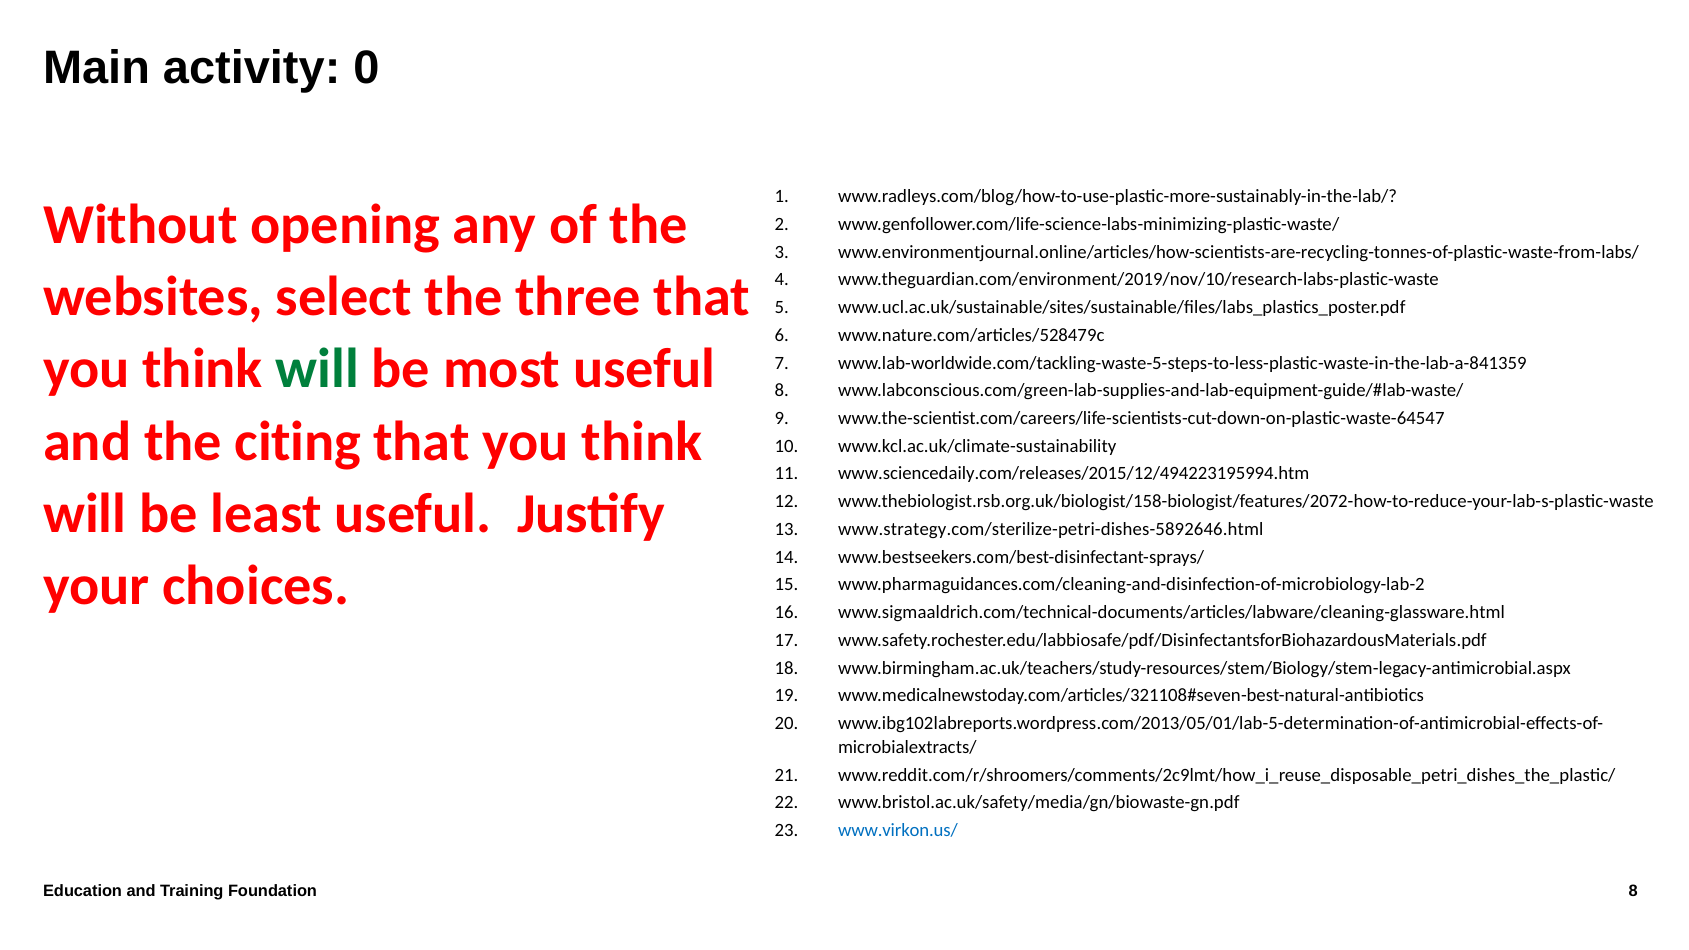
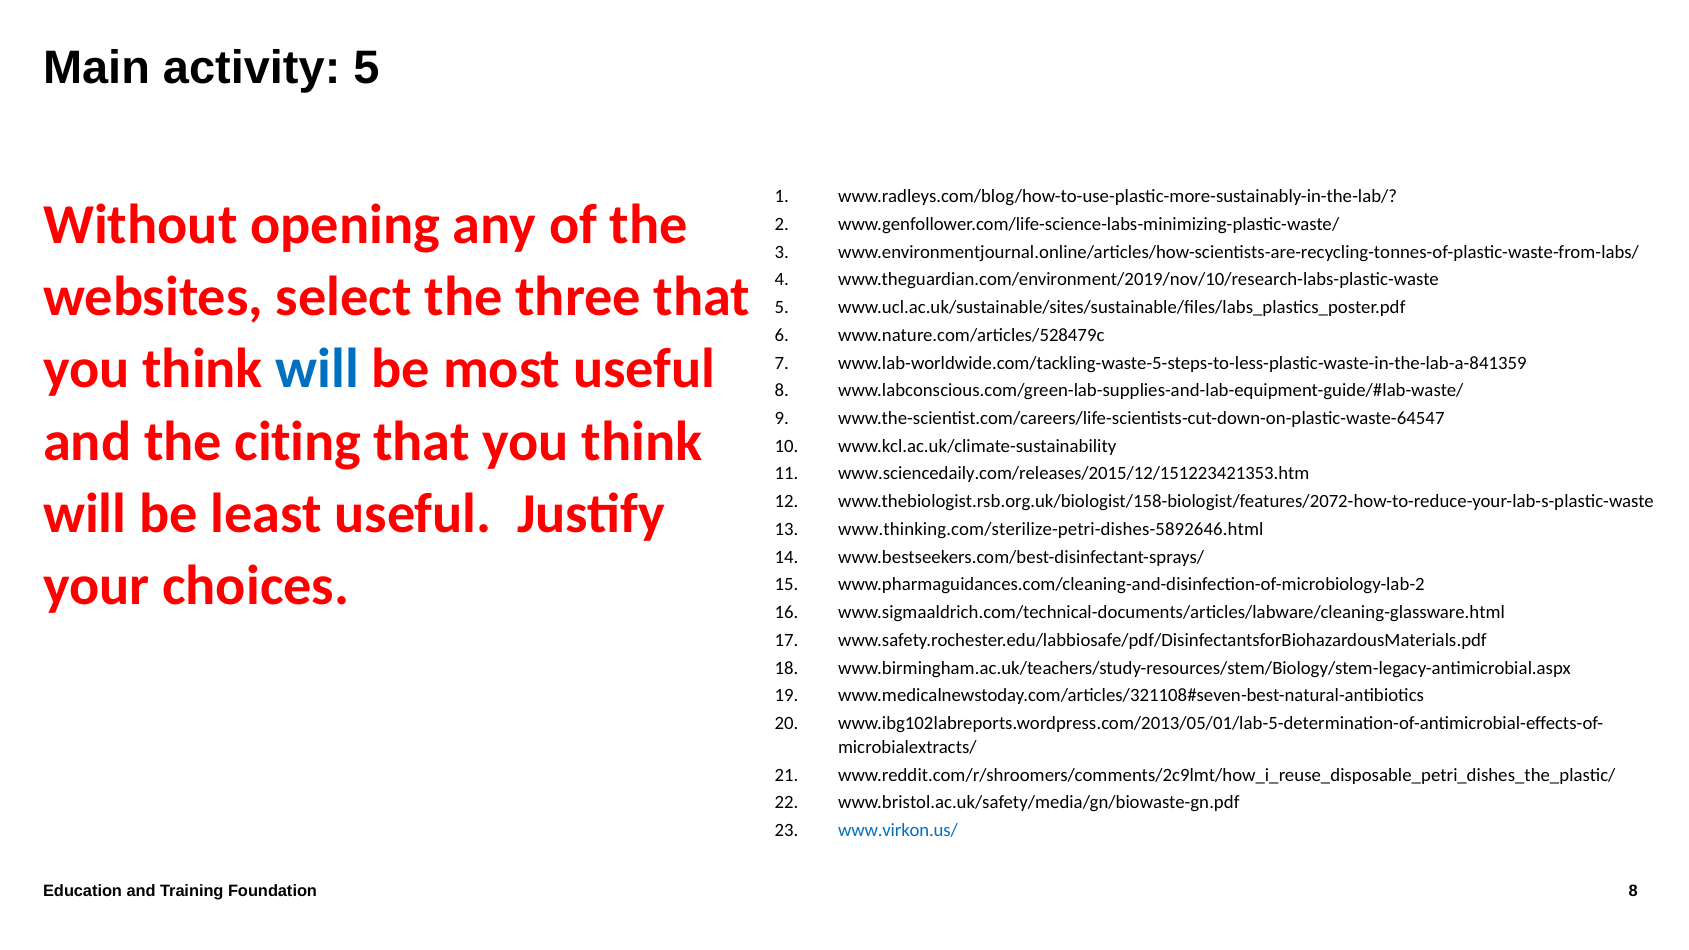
activity 0: 0 -> 5
will at (317, 369) colour: green -> blue
www.sciencedaily.com/releases/2015/12/494223195994.htm: www.sciencedaily.com/releases/2015/12/494223195994.htm -> www.sciencedaily.com/releases/2015/12/151223421353.htm
www.strategy.com/sterilize-petri-dishes-5892646.html: www.strategy.com/sterilize-petri-dishes-5892646.html -> www.thinking.com/sterilize-petri-dishes-5892646.html
